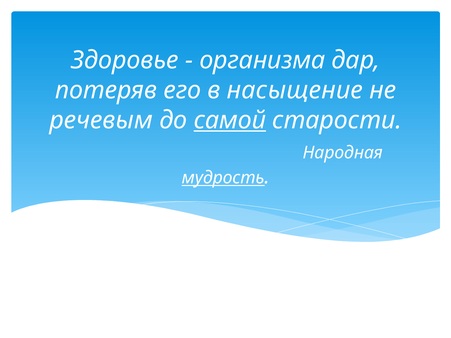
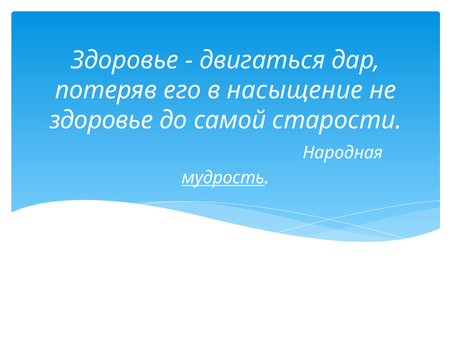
организма: организма -> двигаться
речевым at (101, 120): речевым -> здоровье
самой underline: present -> none
